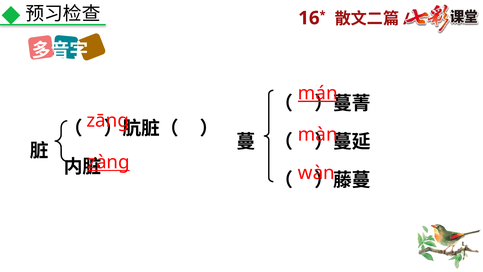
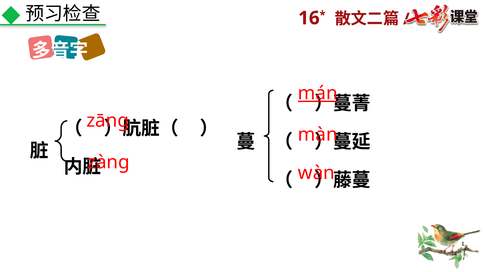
zàng underline: present -> none
